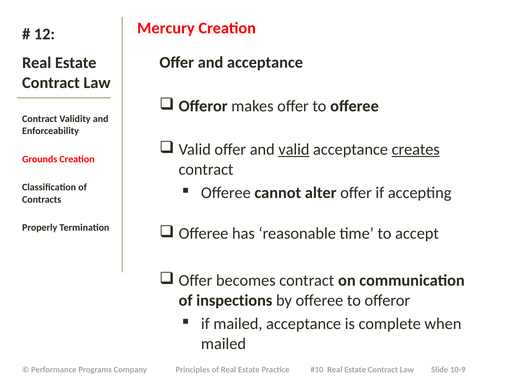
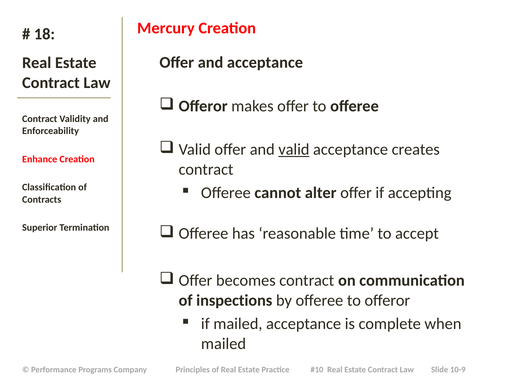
12: 12 -> 18
creates underline: present -> none
Grounds: Grounds -> Enhance
Properly: Properly -> Superior
